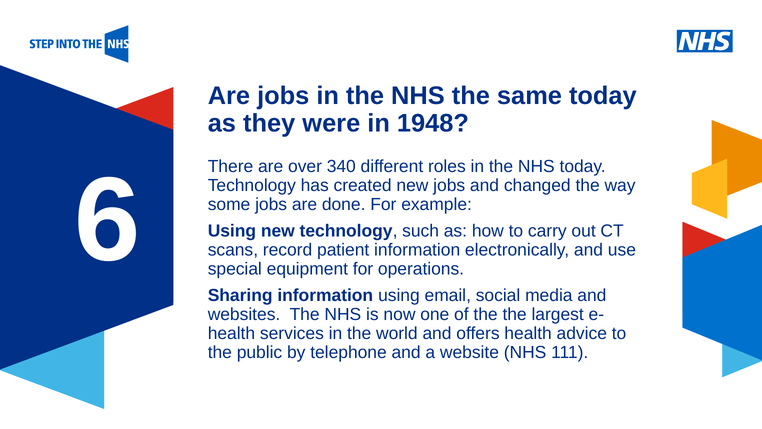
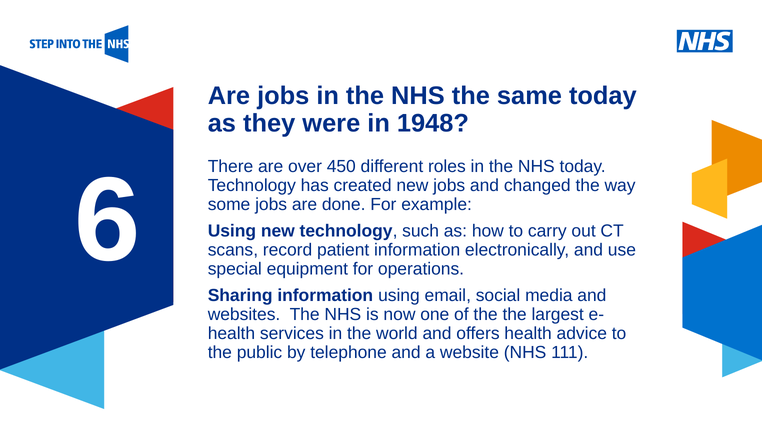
340: 340 -> 450
